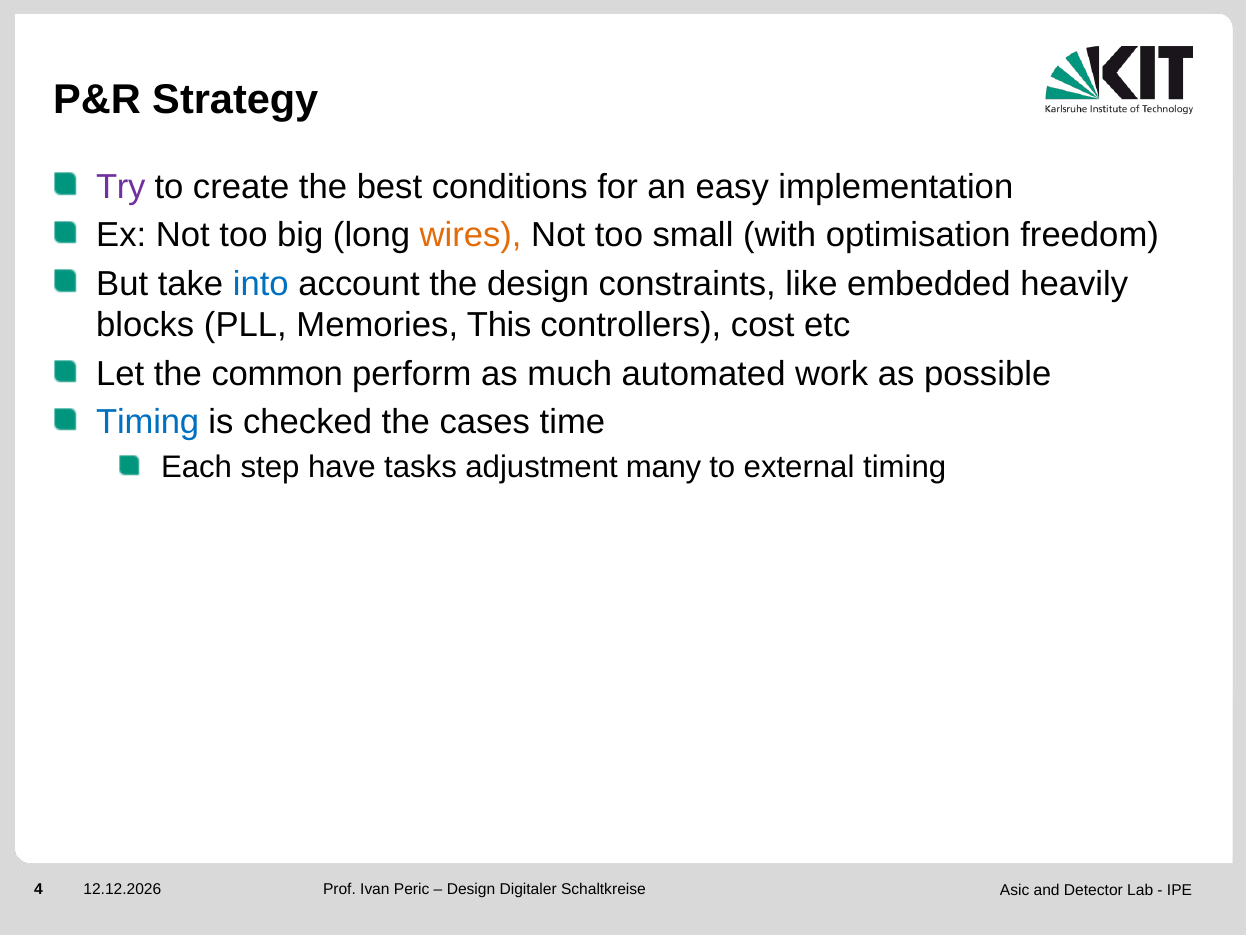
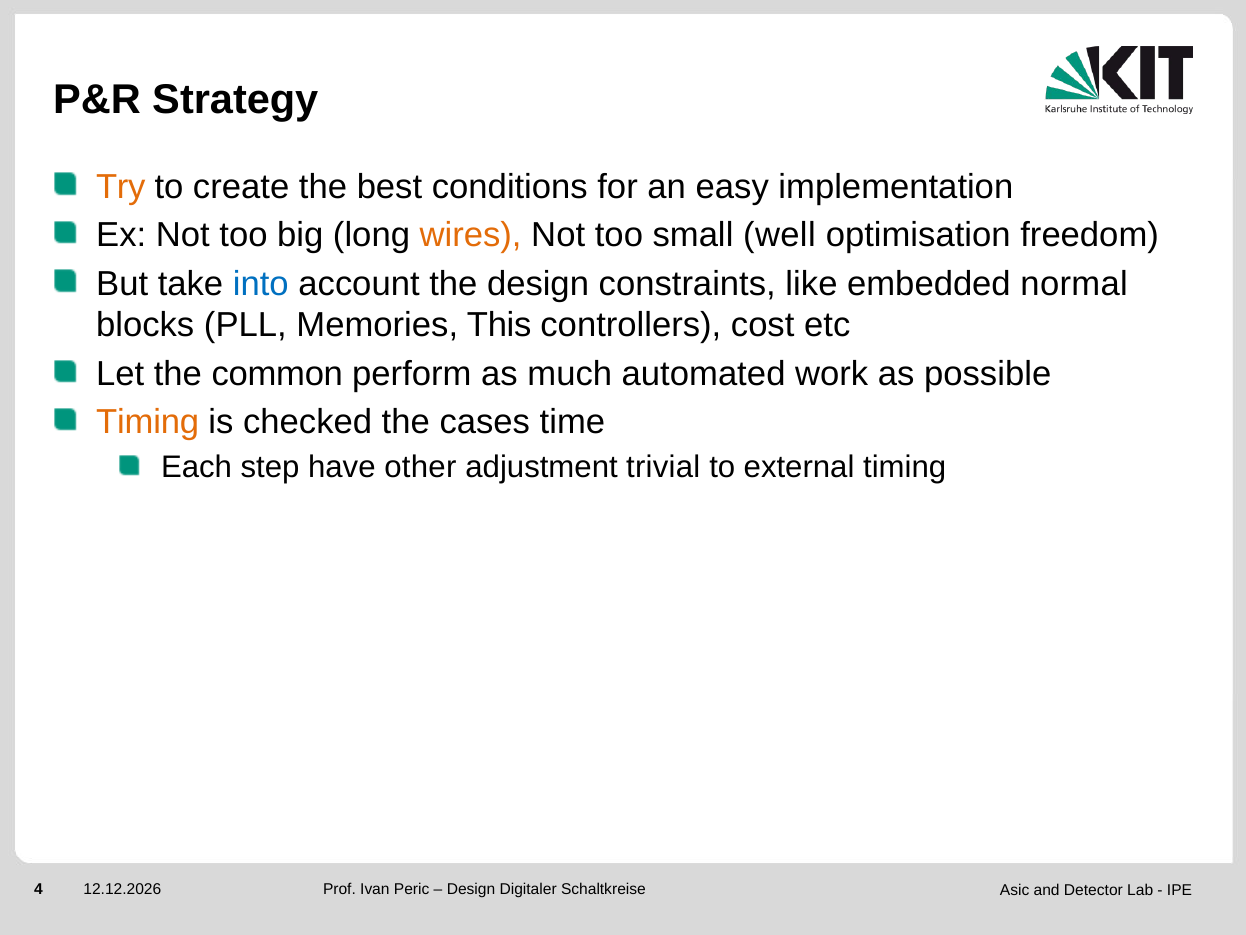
Try colour: purple -> orange
with: with -> well
heavily: heavily -> normal
Timing at (148, 422) colour: blue -> orange
tasks: tasks -> other
many: many -> trivial
